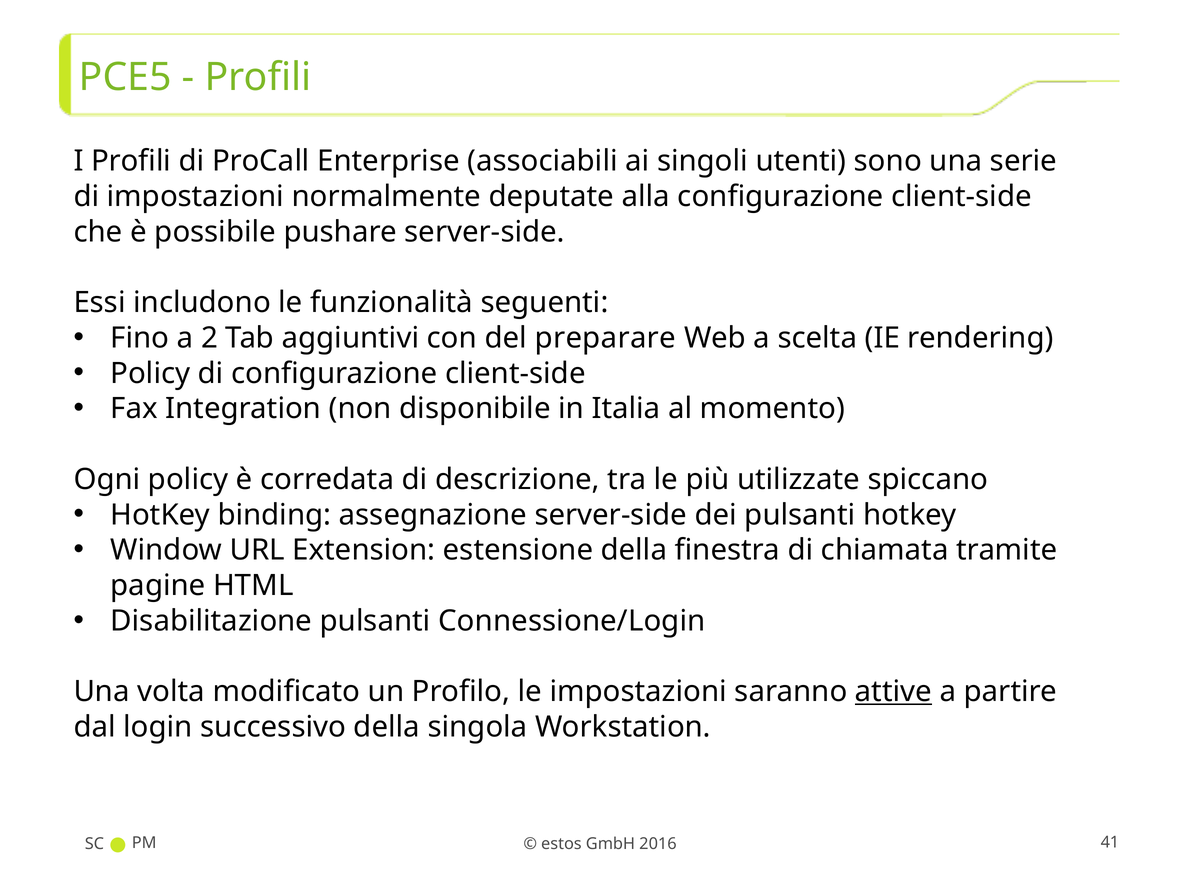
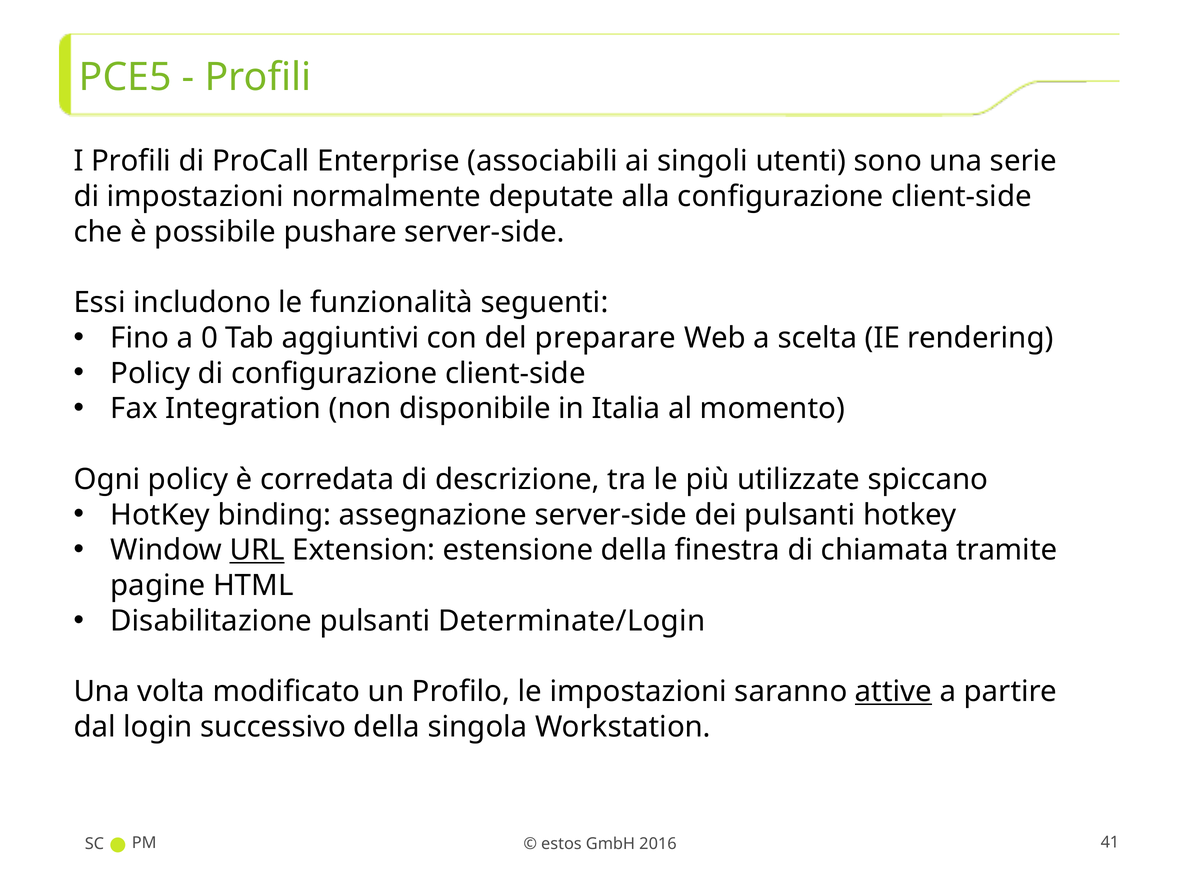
2: 2 -> 0
URL underline: none -> present
Connessione/Login: Connessione/Login -> Determinate/Login
